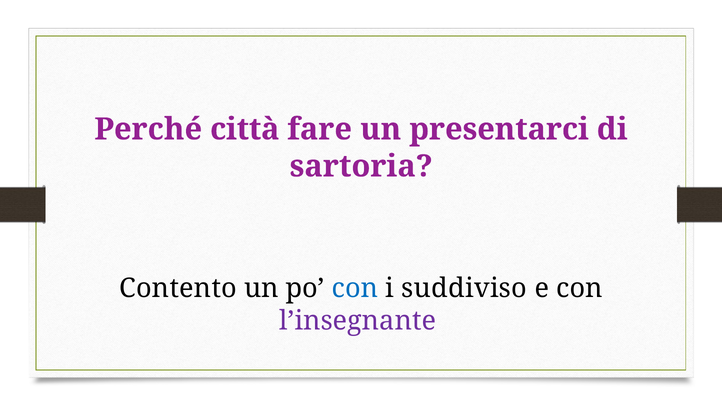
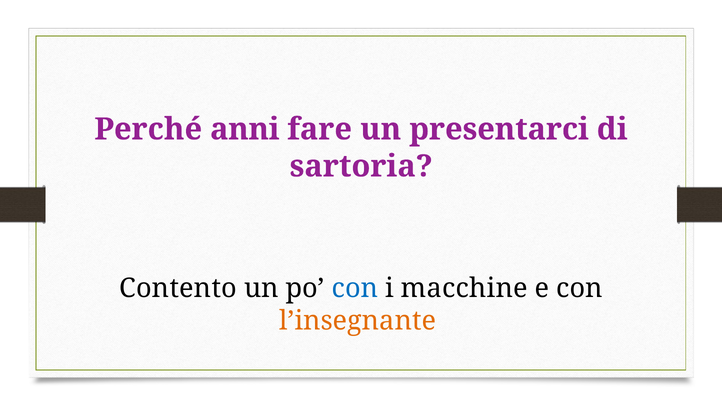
città: città -> anni
suddiviso: suddiviso -> macchine
l’insegnante colour: purple -> orange
